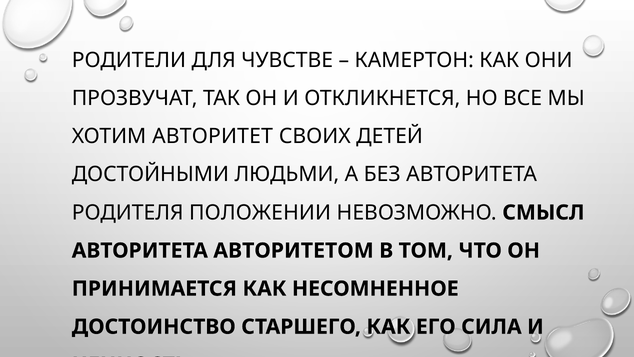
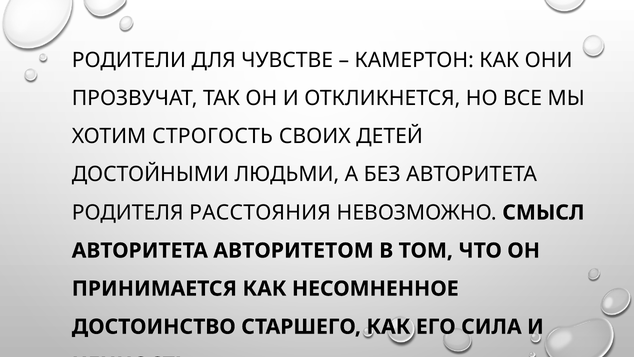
АВТОРИТЕТ: АВТОРИТЕТ -> СТРОГОСТЬ
ПОЛОЖЕНИИ: ПОЛОЖЕНИИ -> РАССТОЯНИЯ
